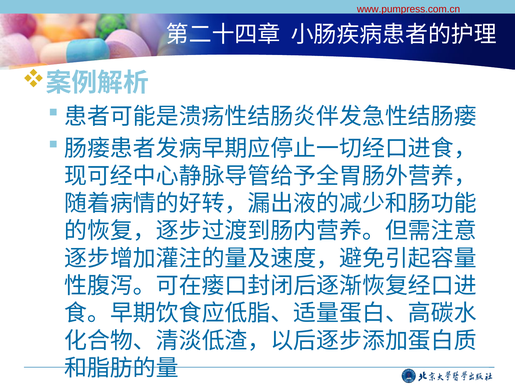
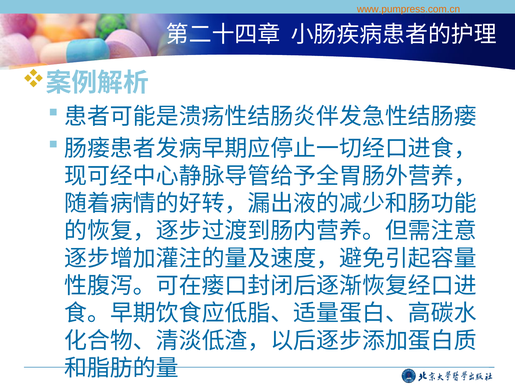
www.pumpress.com.cn colour: red -> orange
